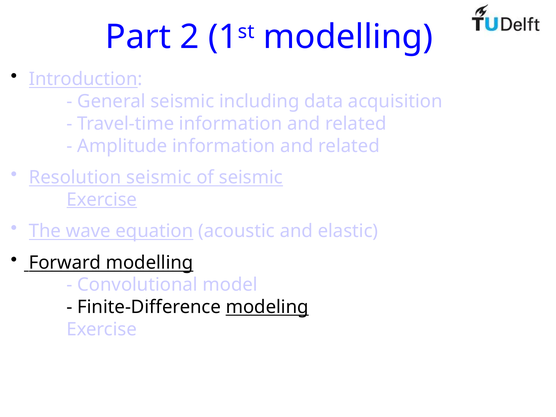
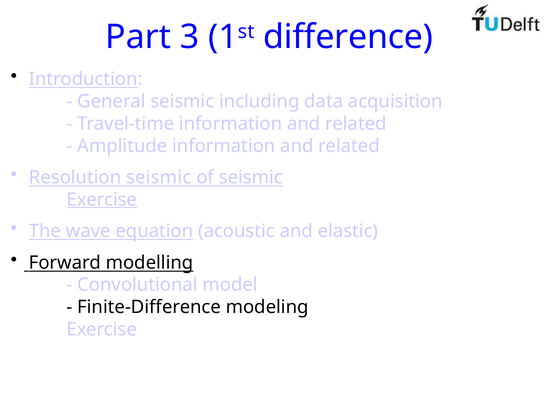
2: 2 -> 3
modelling at (348, 37): modelling -> difference
modeling underline: present -> none
